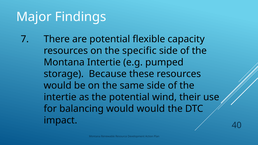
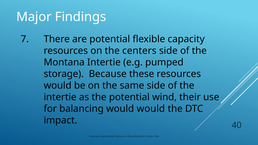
specific: specific -> centers
